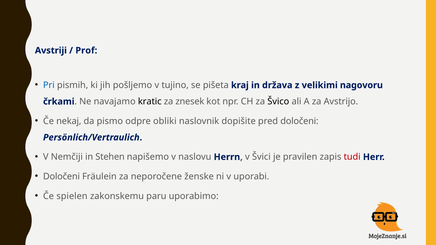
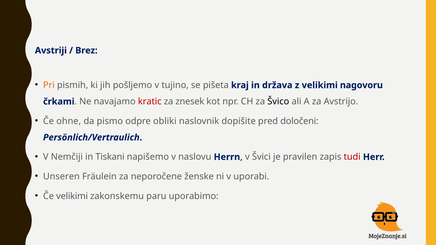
Prof: Prof -> Brez
Pri colour: blue -> orange
kratic colour: black -> red
nekaj: nekaj -> ohne
Stehen: Stehen -> Tiskani
Določeni at (61, 177): Določeni -> Unseren
Če spielen: spielen -> velikimi
